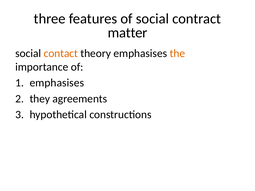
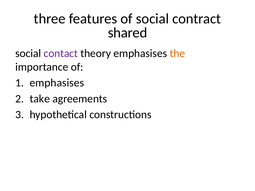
matter: matter -> shared
contact colour: orange -> purple
they: they -> take
